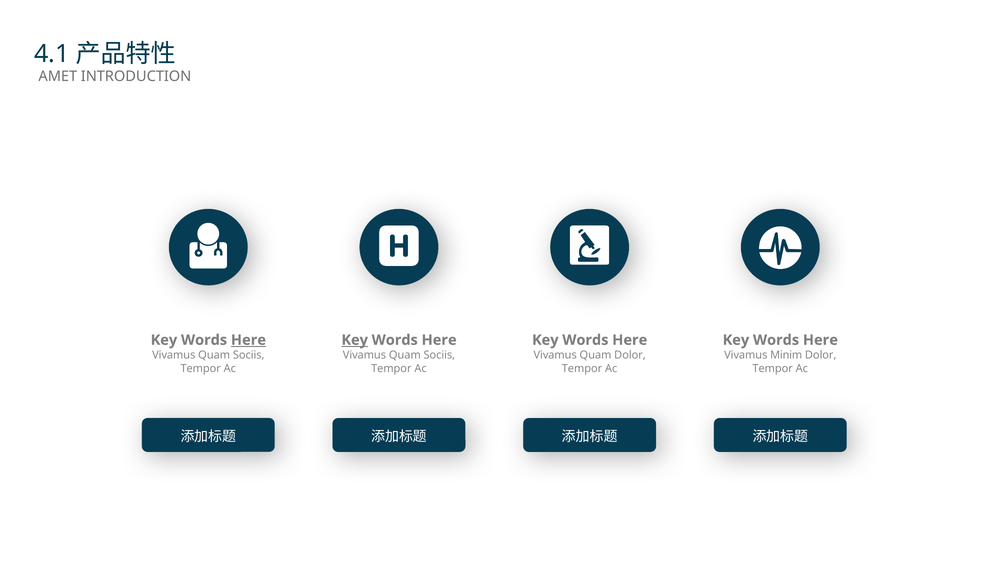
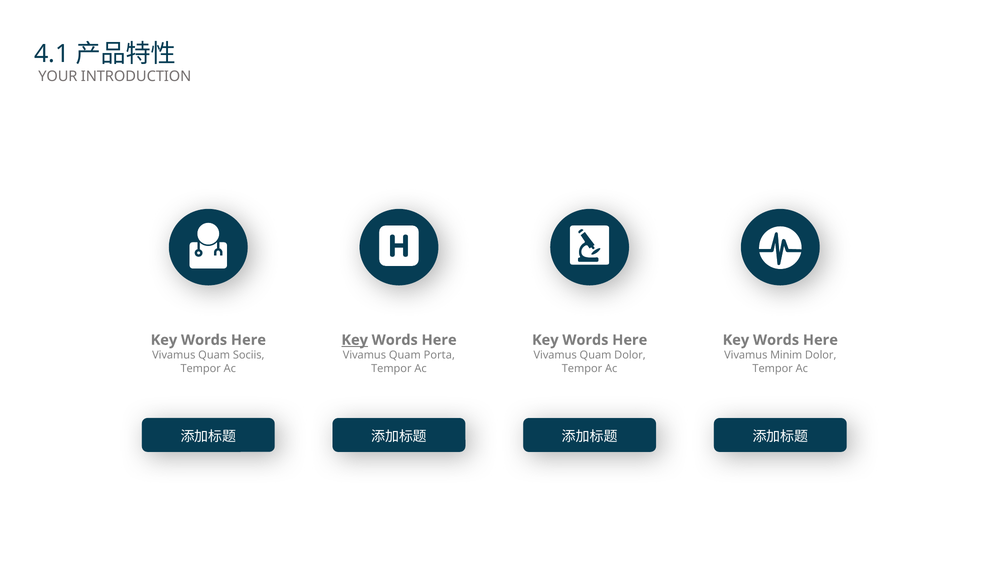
AMET: AMET -> YOUR
Here at (248, 340) underline: present -> none
Sociis at (439, 355): Sociis -> Porta
